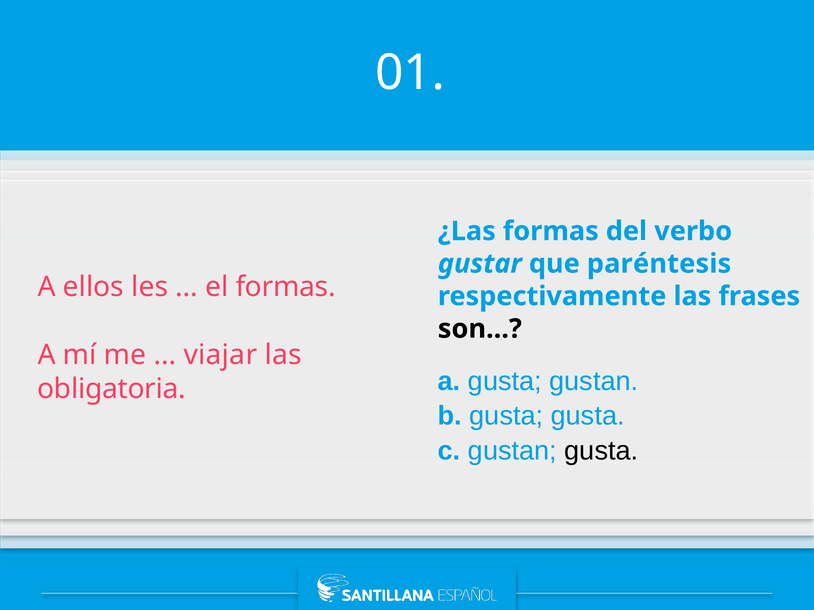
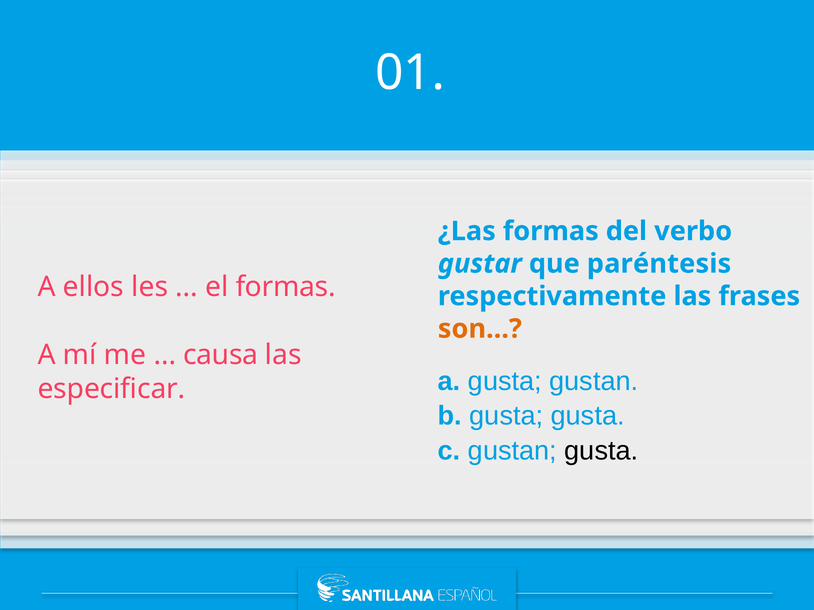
son colour: black -> orange
viajar: viajar -> causa
obligatoria: obligatoria -> especificar
